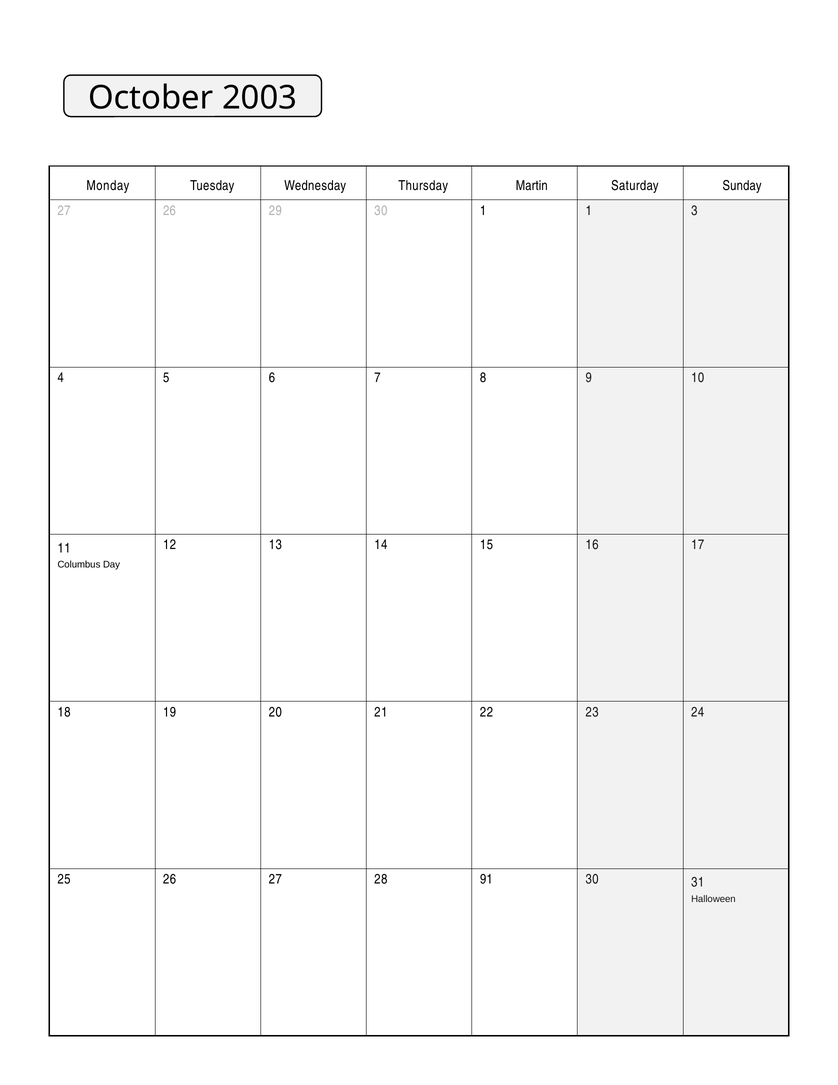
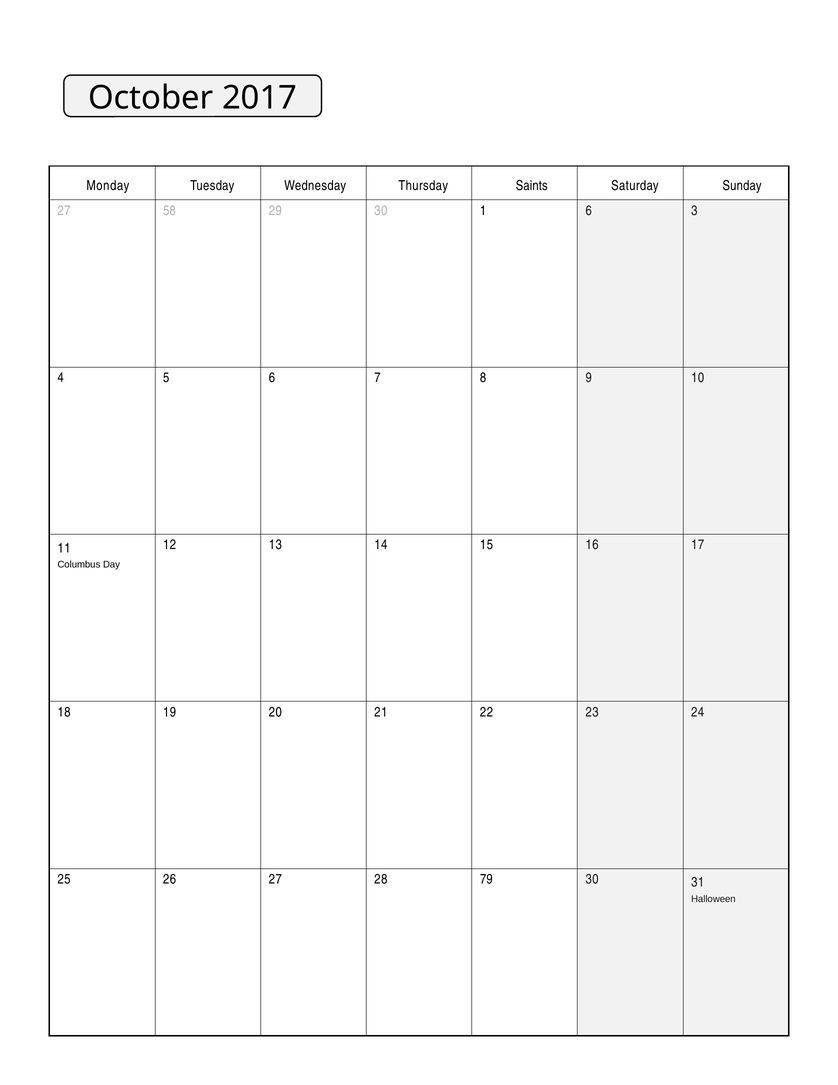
2003: 2003 -> 2017
Martin: Martin -> Saints
27 26: 26 -> 58
1 1: 1 -> 6
91: 91 -> 79
